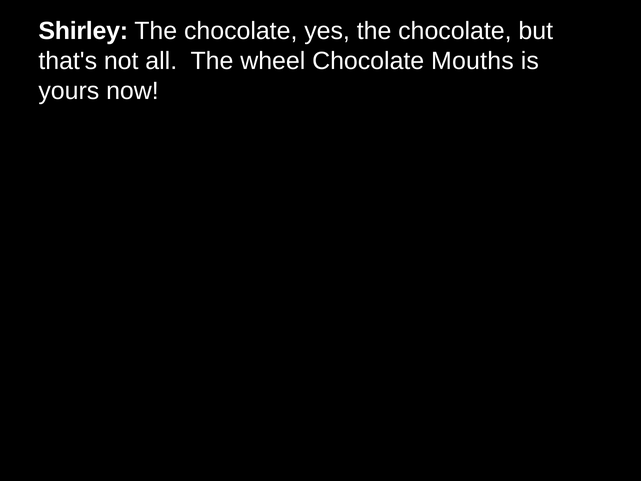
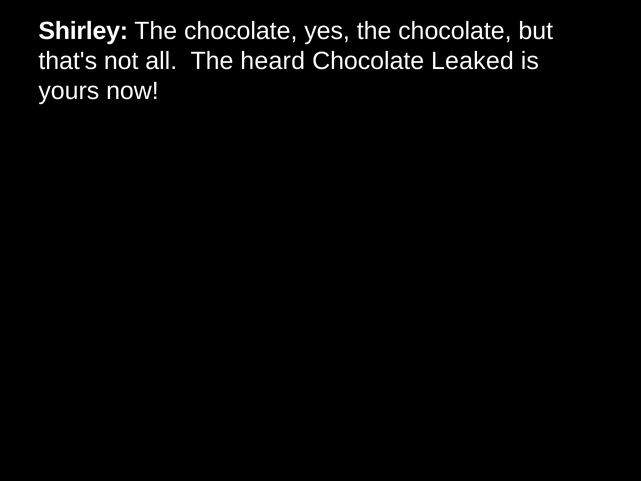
wheel: wheel -> heard
Mouths: Mouths -> Leaked
